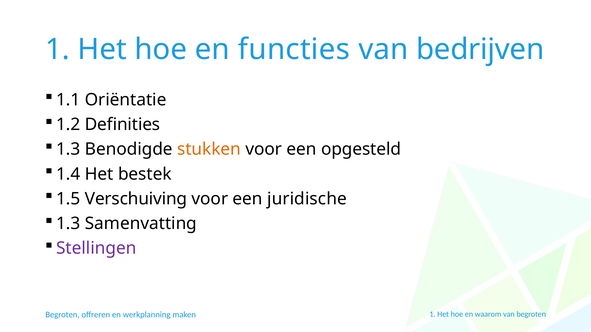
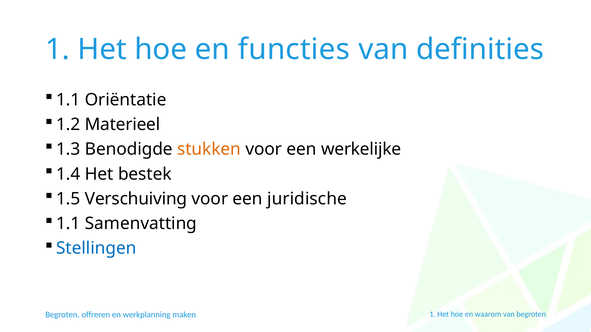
bedrijven: bedrijven -> definities
Definities: Definities -> Materieel
opgesteld: opgesteld -> werkelijke
1.3 at (68, 224): 1.3 -> 1.1
Stellingen colour: purple -> blue
